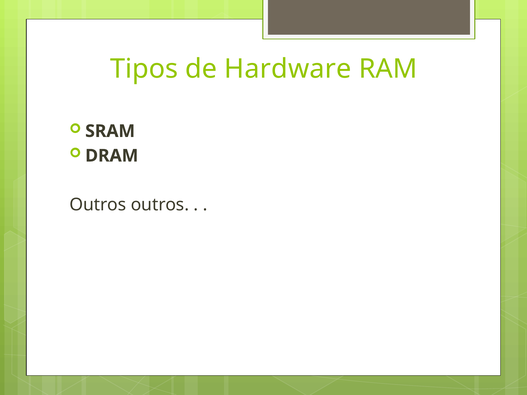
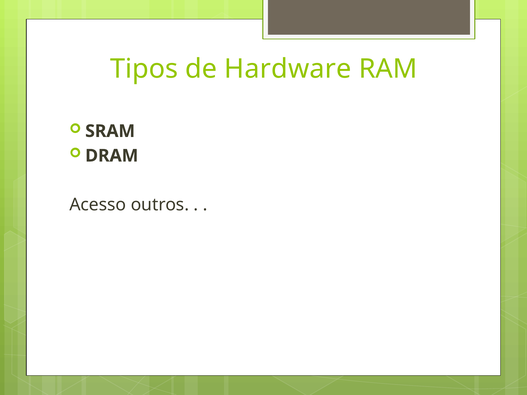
Outros at (98, 205): Outros -> Acesso
